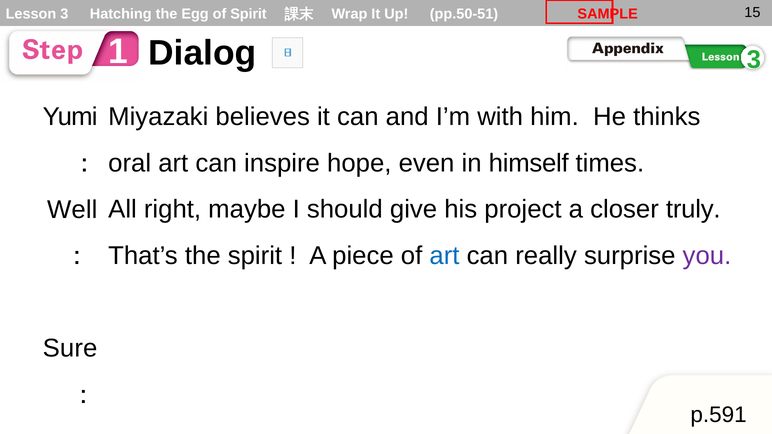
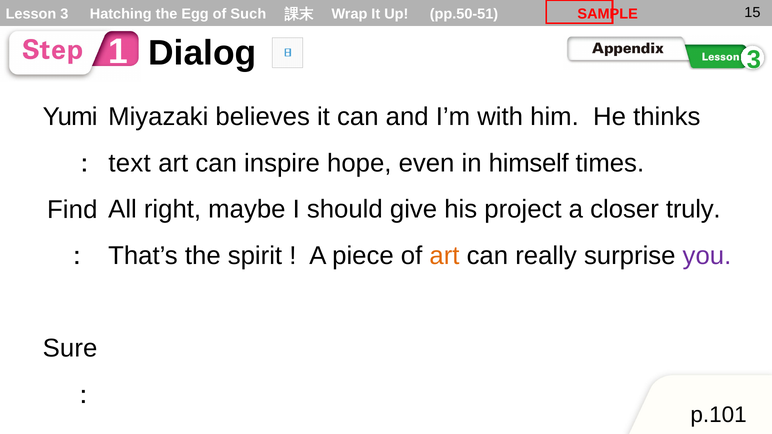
of Spirit: Spirit -> Such
oral: oral -> text
Well: Well -> Find
art at (444, 256) colour: blue -> orange
p.591: p.591 -> p.101
